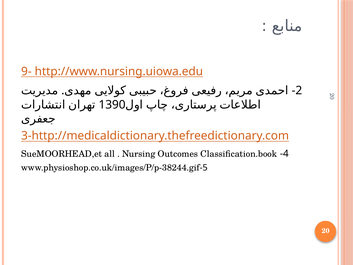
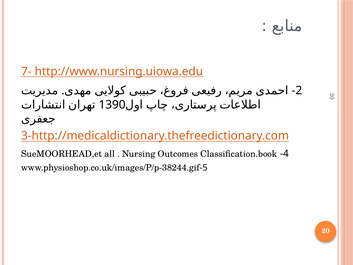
9-: 9- -> 7-
